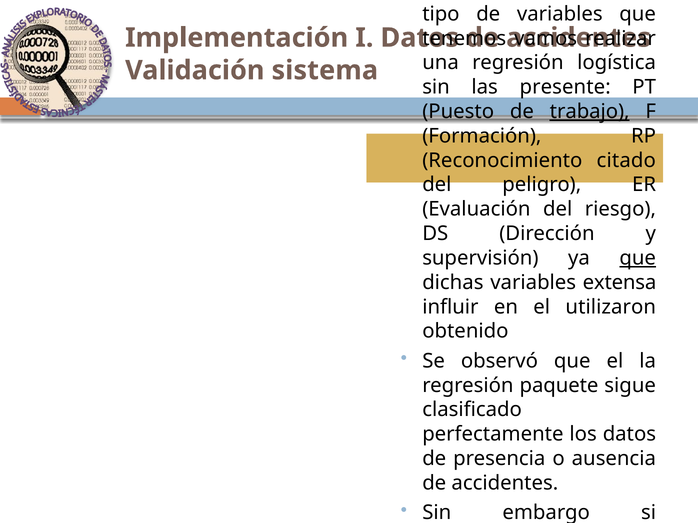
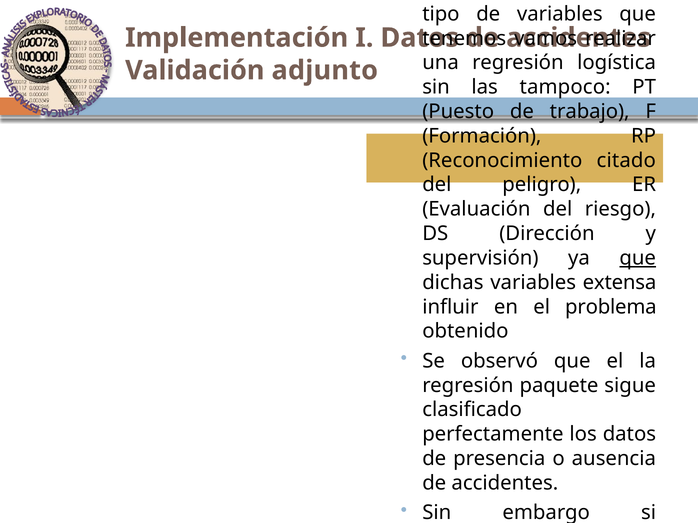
sistema: sistema -> adjunto
presente: presente -> tampoco
trabajo underline: present -> none
en el utilizaron: utilizaron -> problema
